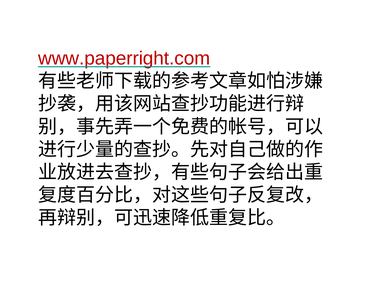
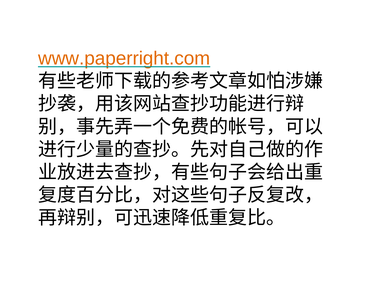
www.paperright.com colour: red -> orange
